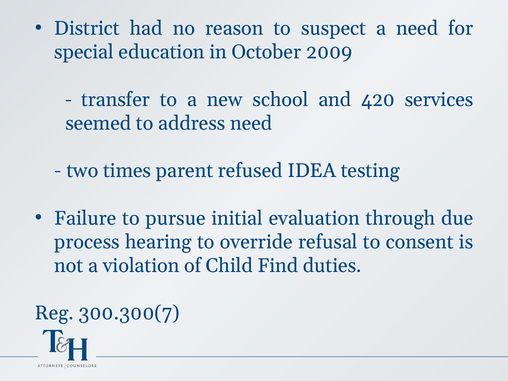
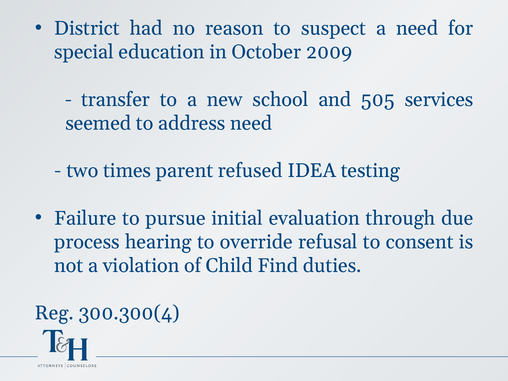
420: 420 -> 505
300.300(7: 300.300(7 -> 300.300(4
